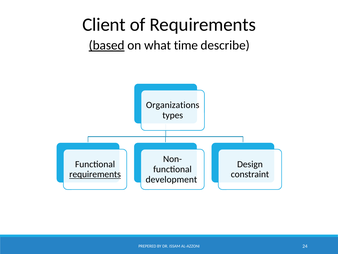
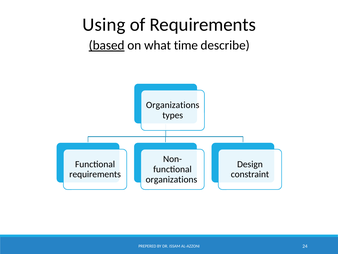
Client: Client -> Using
requirements at (95, 174) underline: present -> none
development at (171, 179): development -> organizations
